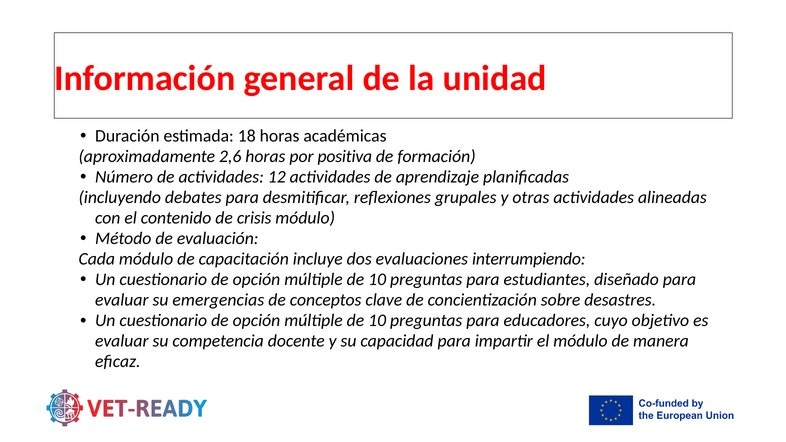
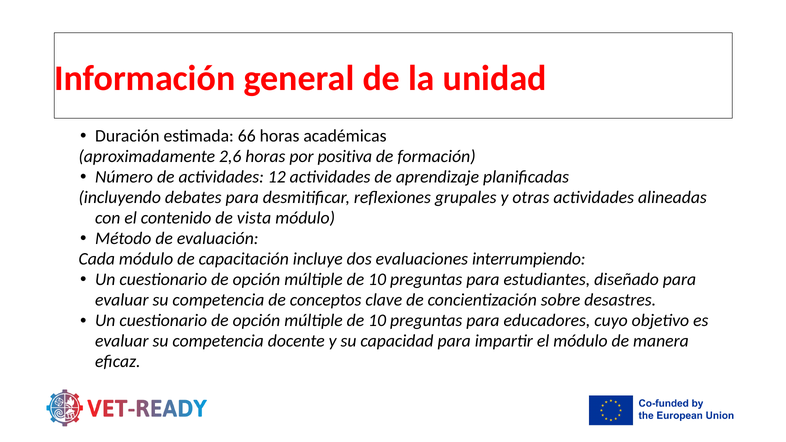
18: 18 -> 66
crisis: crisis -> vista
emergencias at (218, 300): emergencias -> competencia
